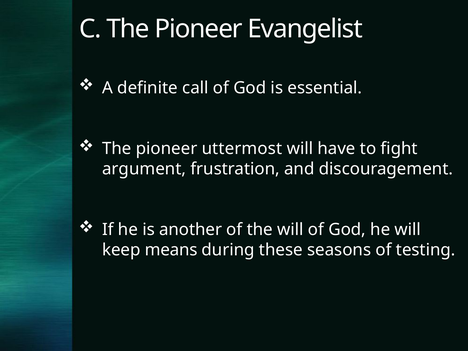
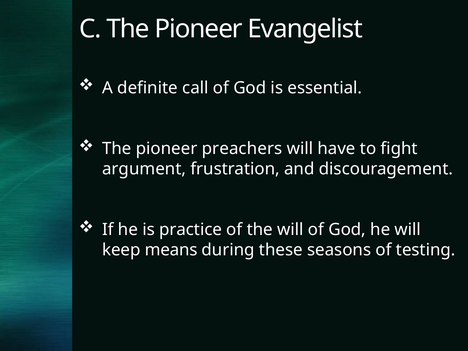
uttermost: uttermost -> preachers
another: another -> practice
